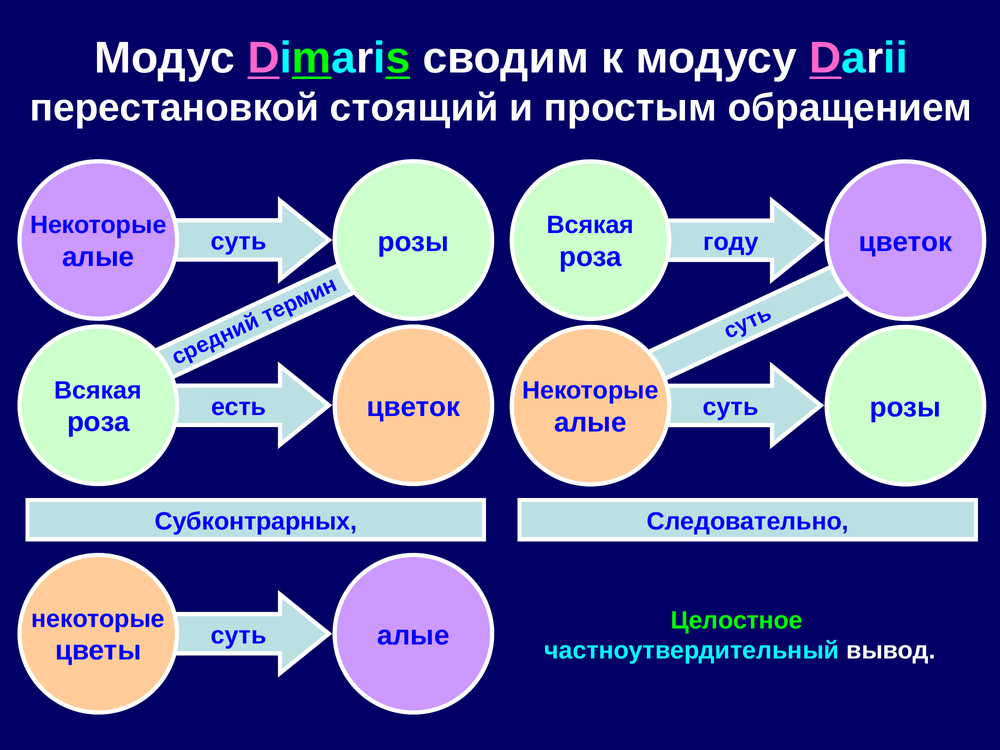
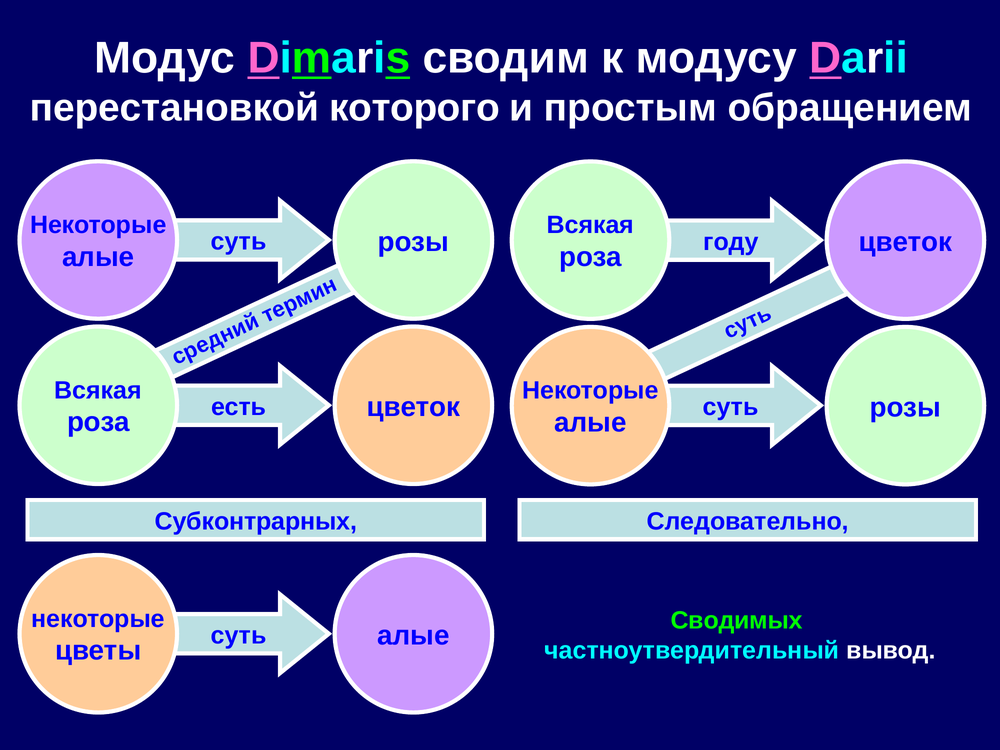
стоящий: стоящий -> которого
Целостное: Целостное -> Сводимых
